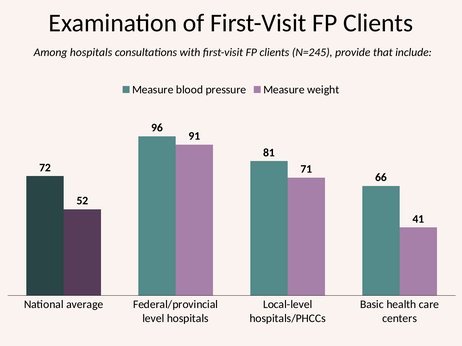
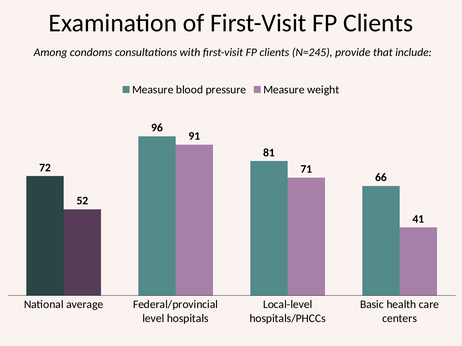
Among hospitals: hospitals -> condoms
